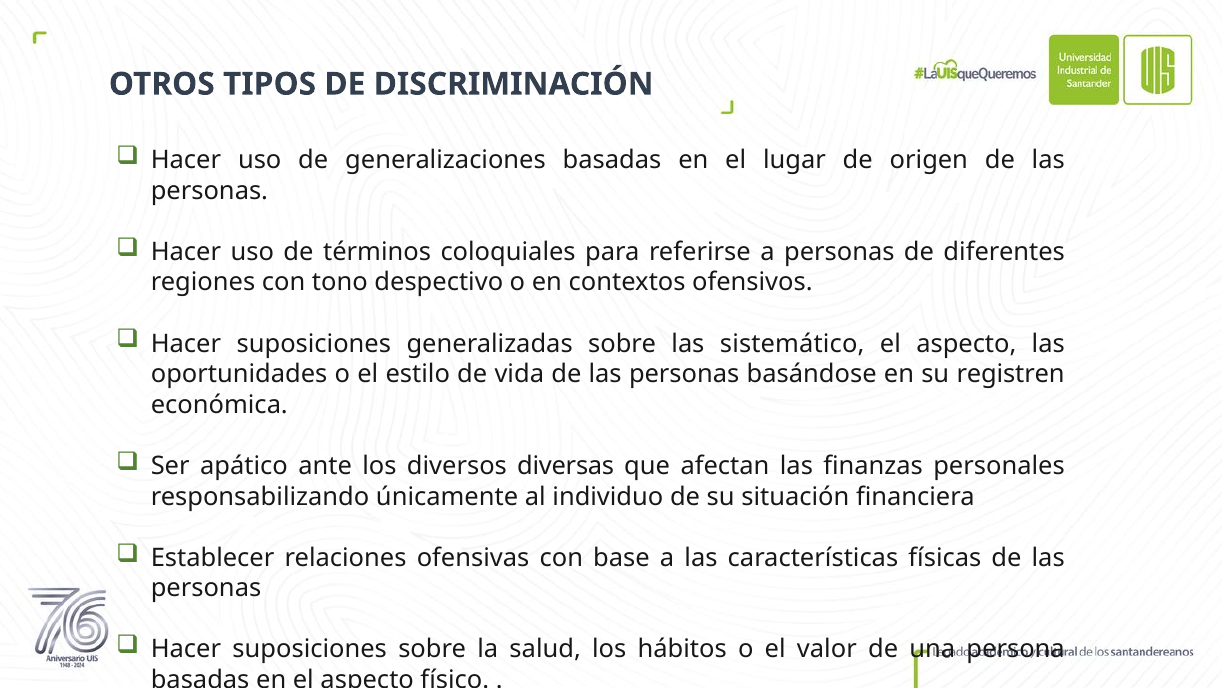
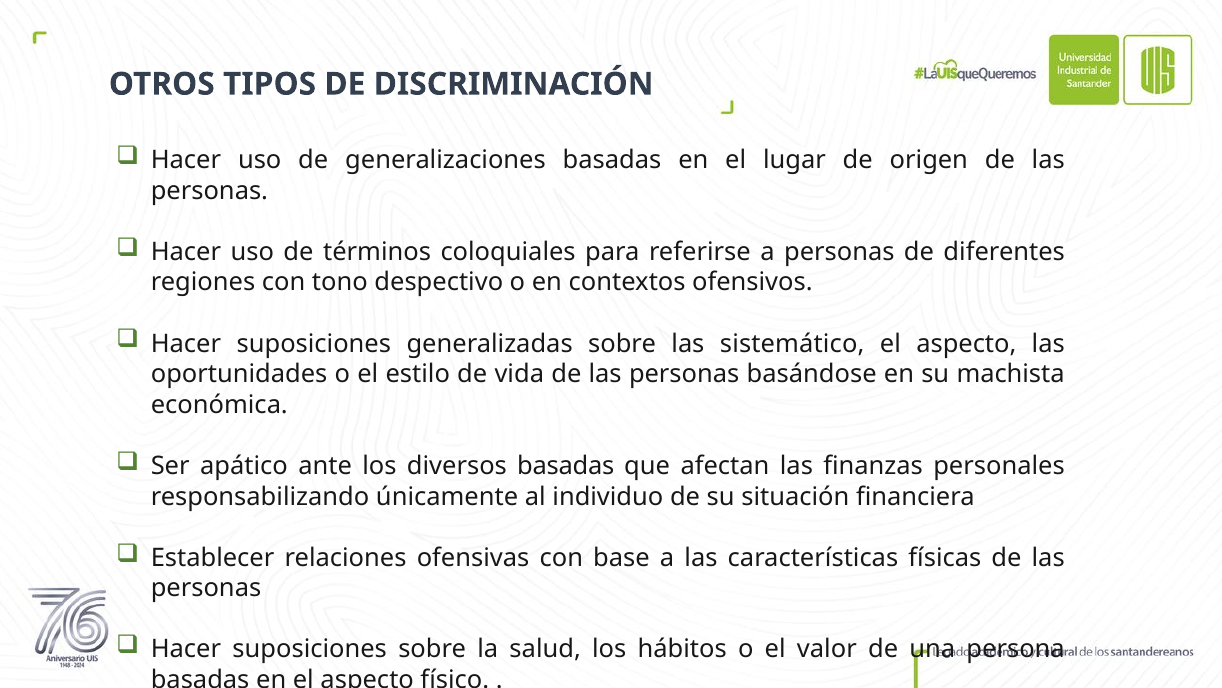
registren: registren -> machista
diversos diversas: diversas -> basadas
